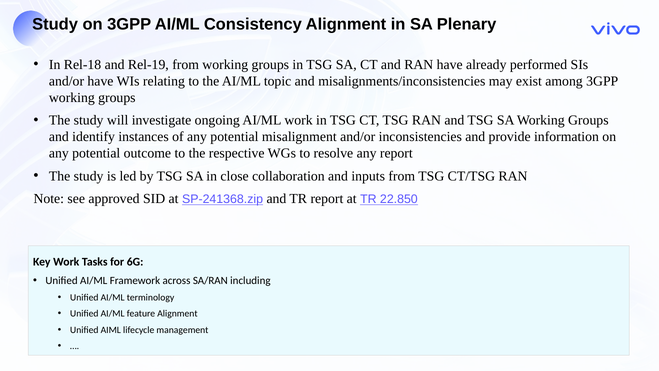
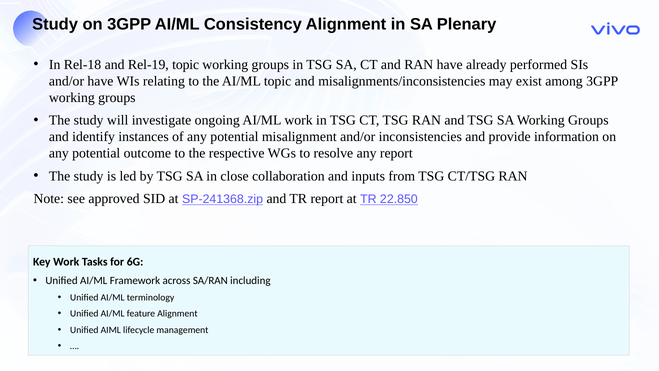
Rel-19 from: from -> topic
